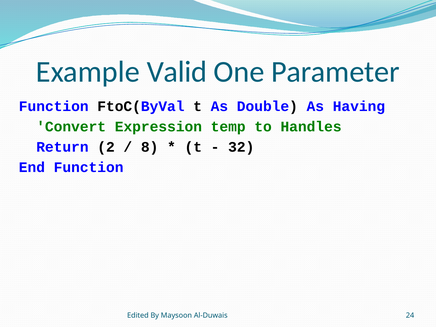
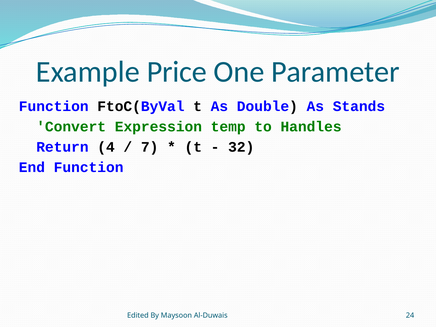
Valid: Valid -> Price
Having: Having -> Stands
2: 2 -> 4
8: 8 -> 7
